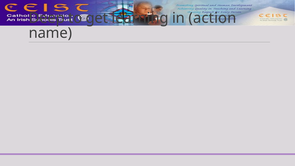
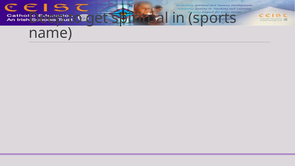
learning: learning -> spiritual
action: action -> sports
